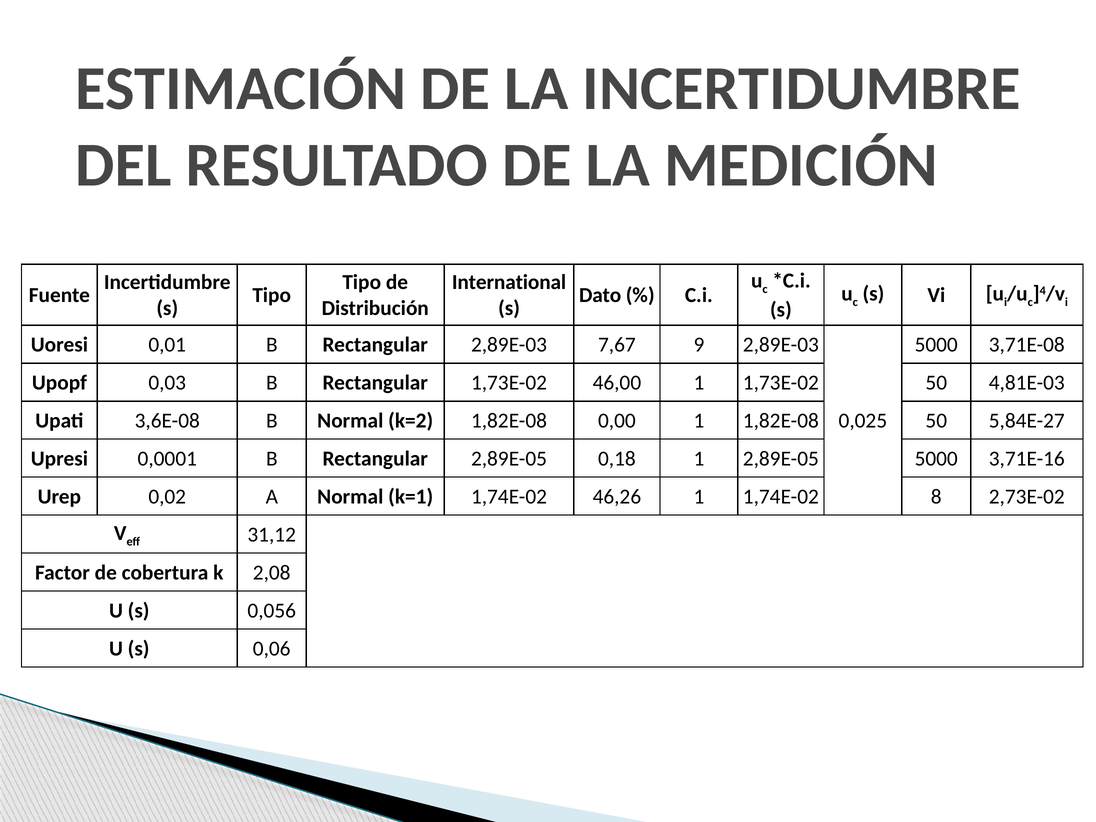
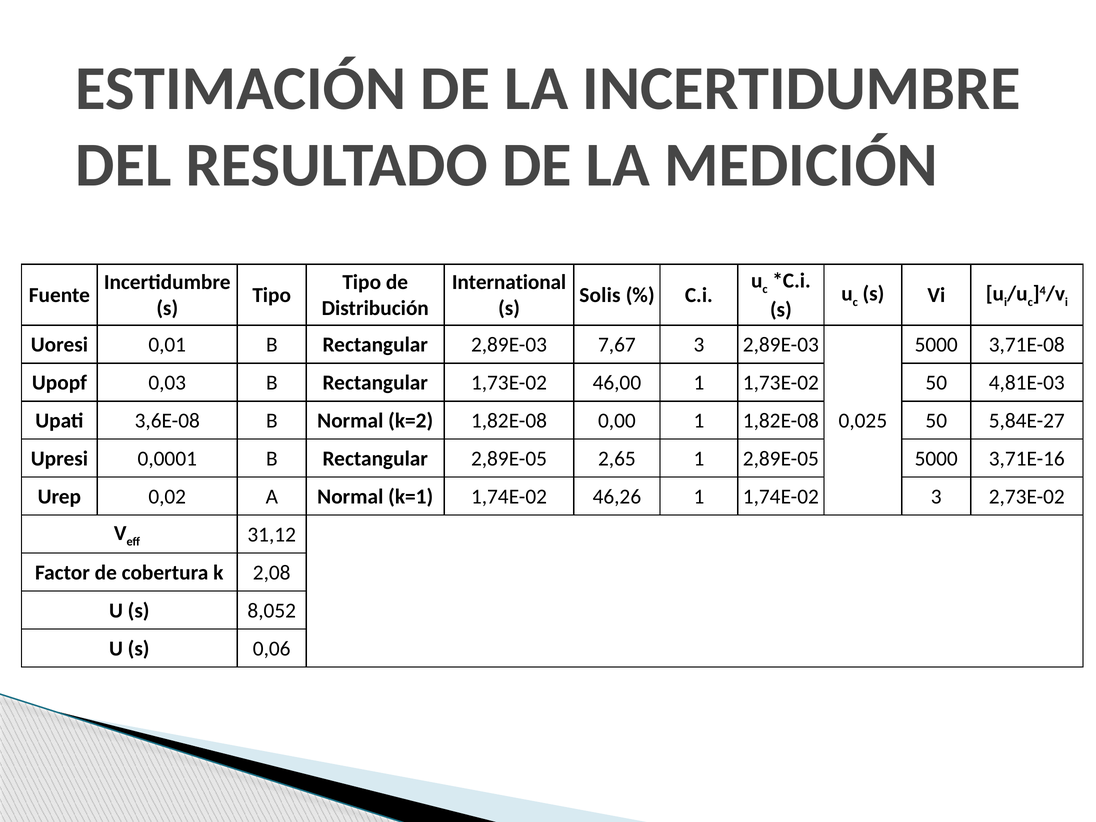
Dato: Dato -> Solis
7,67 9: 9 -> 3
0,18: 0,18 -> 2,65
1,74E-02 8: 8 -> 3
0,056: 0,056 -> 8,052
